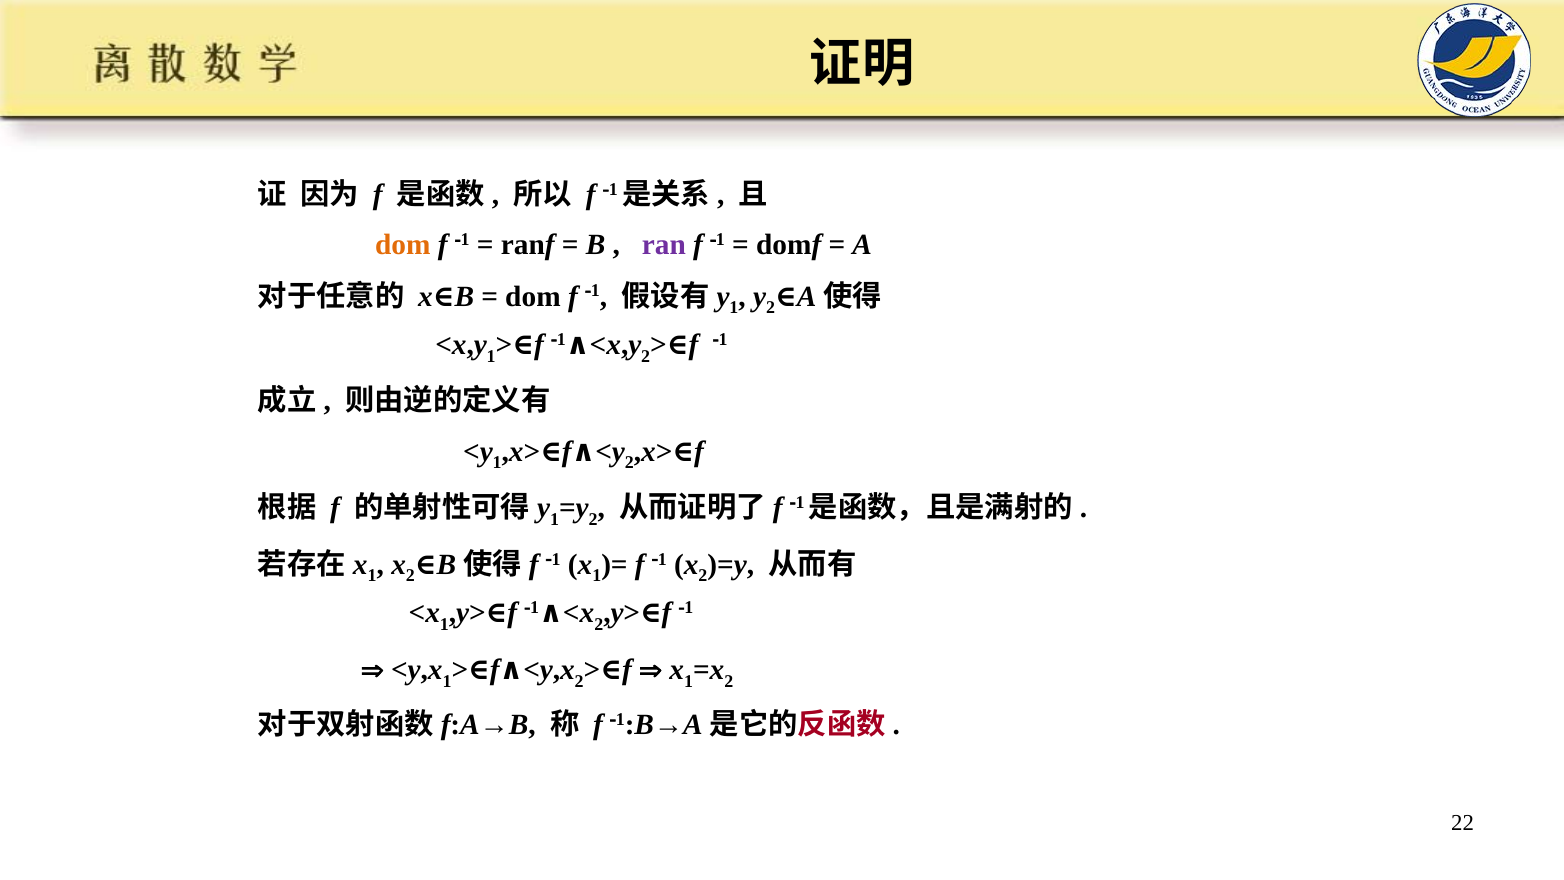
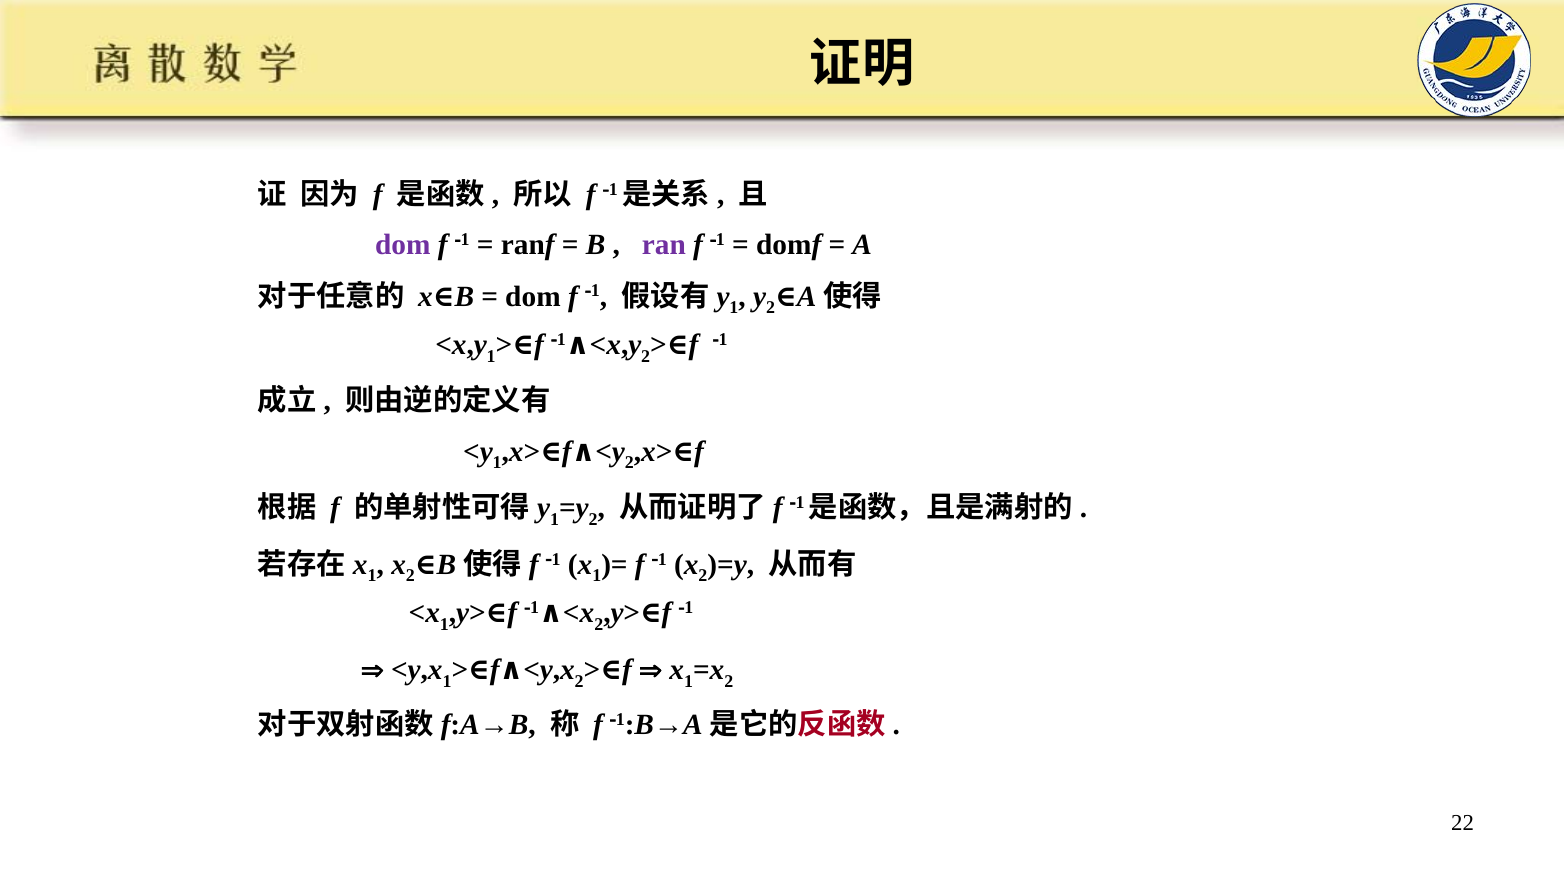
dom at (403, 245) colour: orange -> purple
